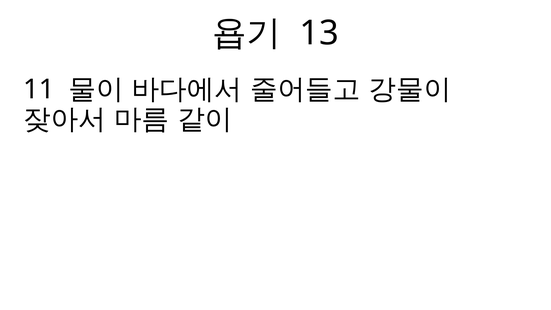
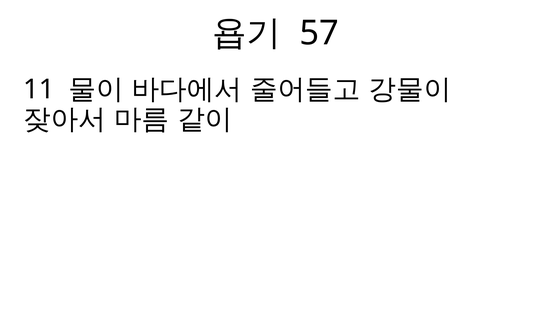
13: 13 -> 57
